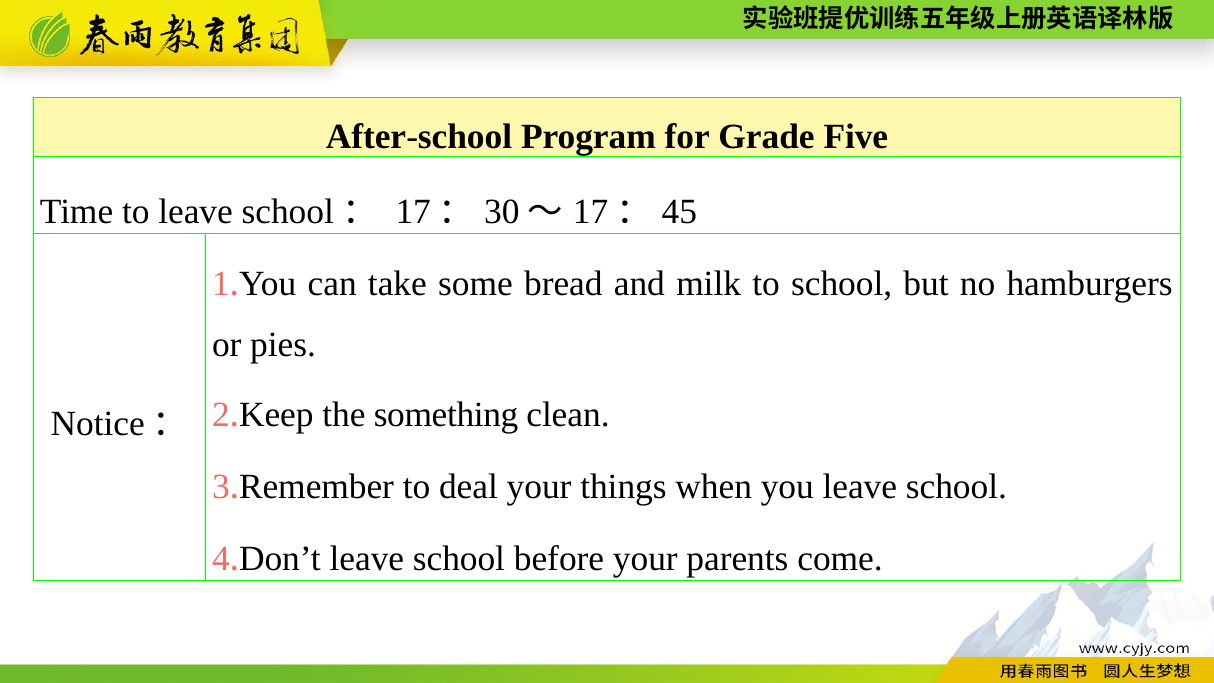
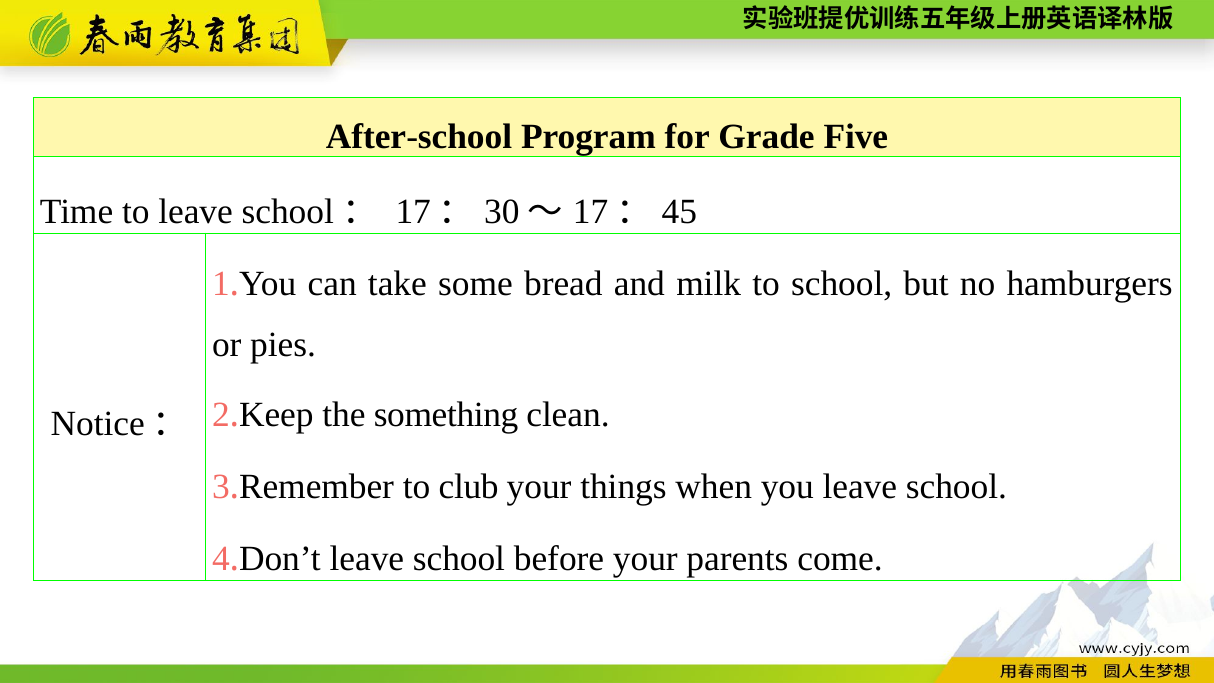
deal: deal -> club
